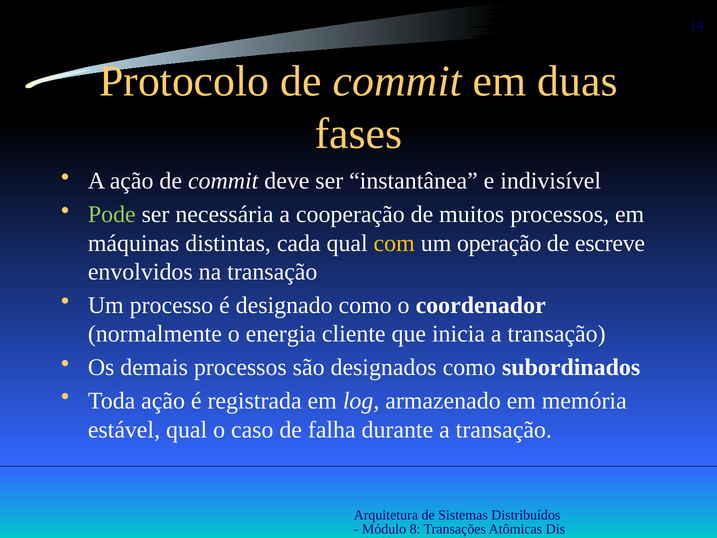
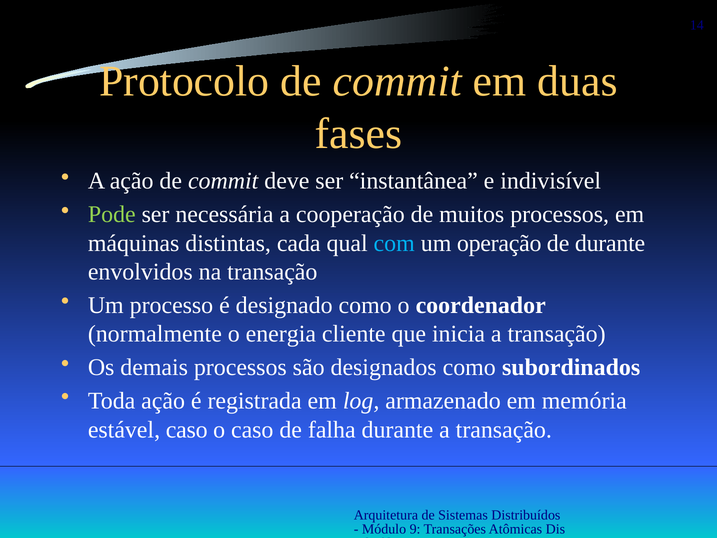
com colour: yellow -> light blue
de escreve: escreve -> durante
estável qual: qual -> caso
8: 8 -> 9
